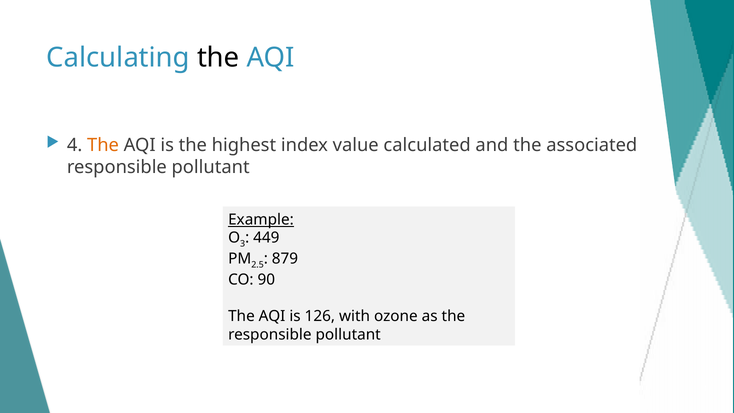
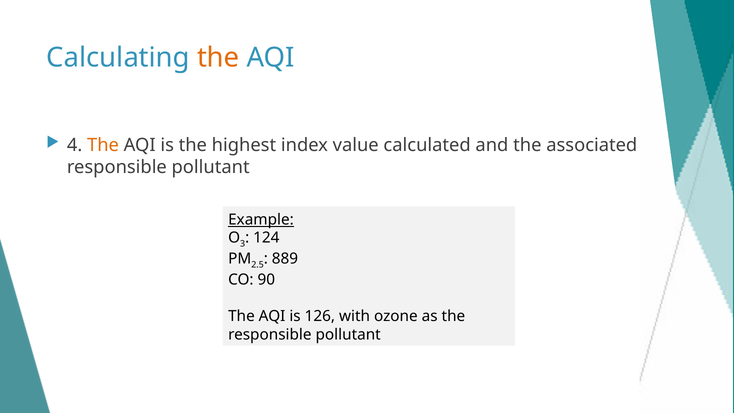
the at (218, 58) colour: black -> orange
449: 449 -> 124
879: 879 -> 889
